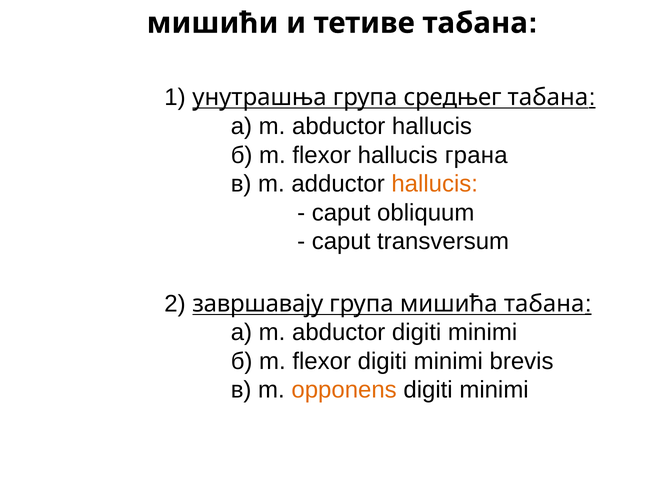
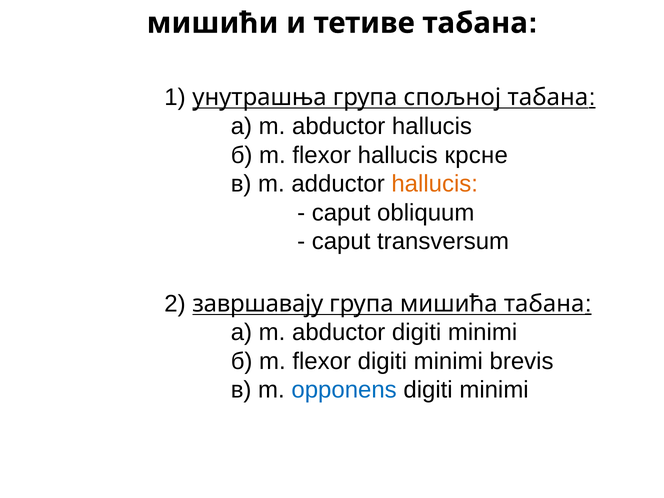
средњег: средњег -> спољној
грана: грана -> крсне
opponens colour: orange -> blue
